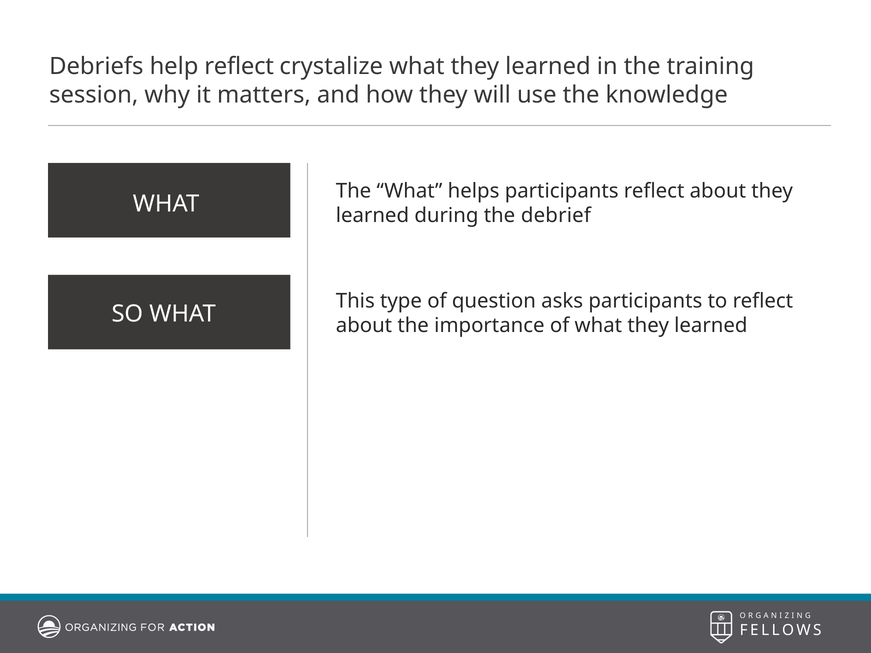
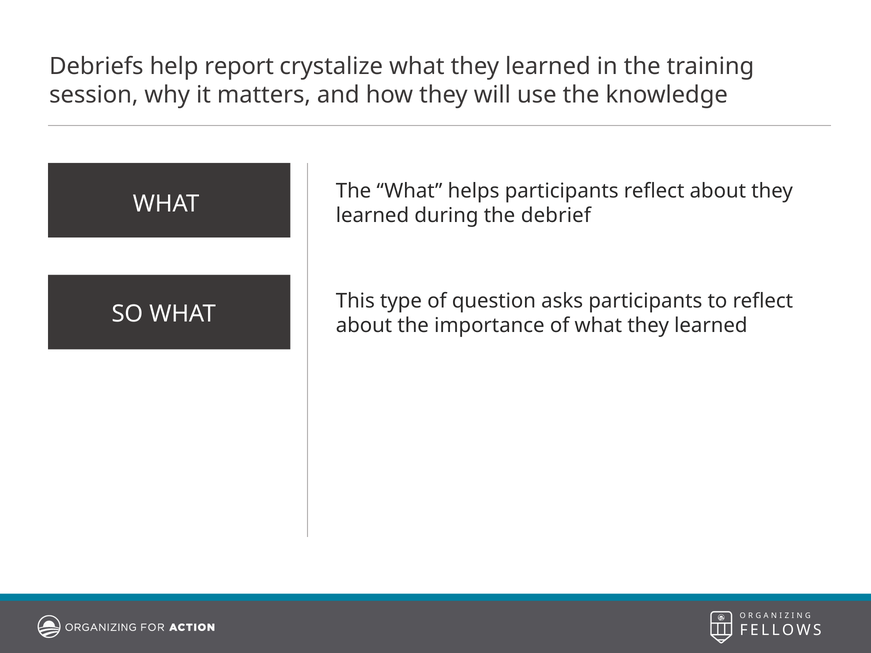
help reflect: reflect -> report
